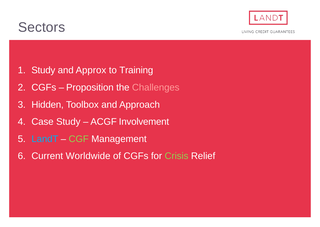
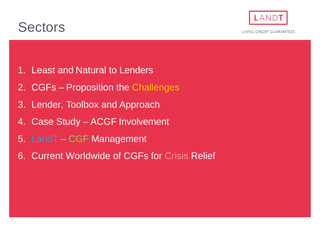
Study at (43, 70): Study -> Least
Approx: Approx -> Natural
Training: Training -> Lenders
Challenges colour: pink -> yellow
Hidden: Hidden -> Lender
Crisis colour: light green -> pink
